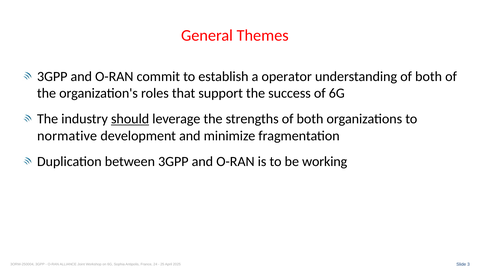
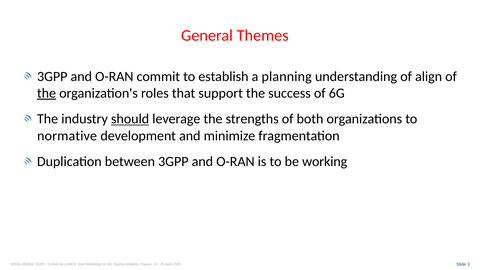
operator: operator -> planning
understanding of both: both -> align
the at (47, 93) underline: none -> present
